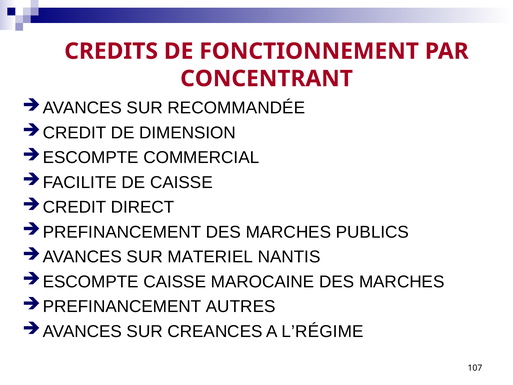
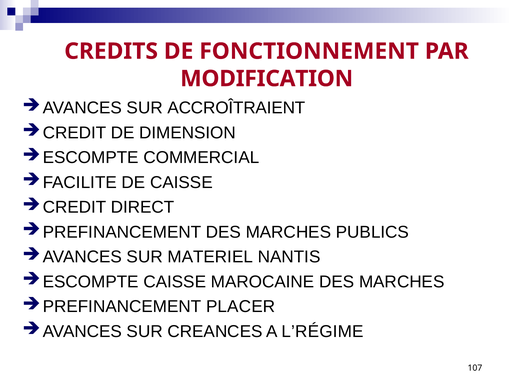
CONCENTRANT: CONCENTRANT -> MODIFICATION
RECOMMANDÉE: RECOMMANDÉE -> ACCROÎTRAIENT
AUTRES: AUTRES -> PLACER
